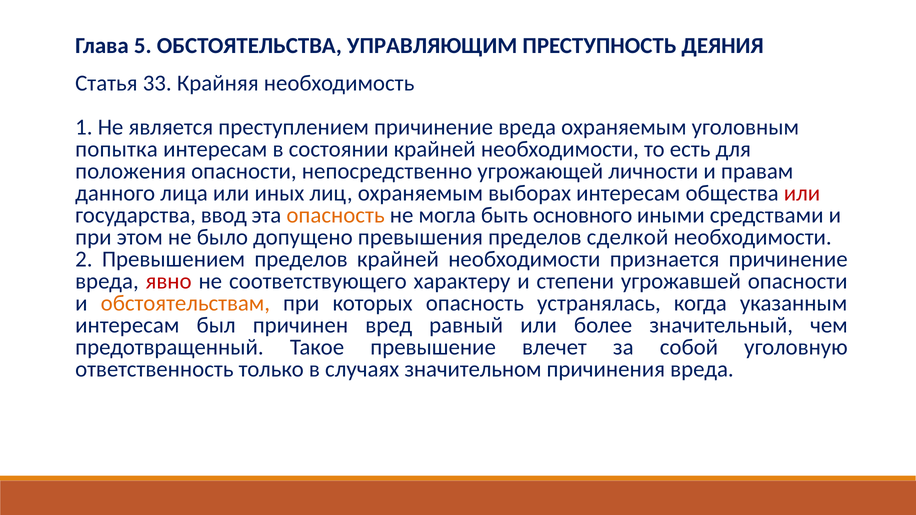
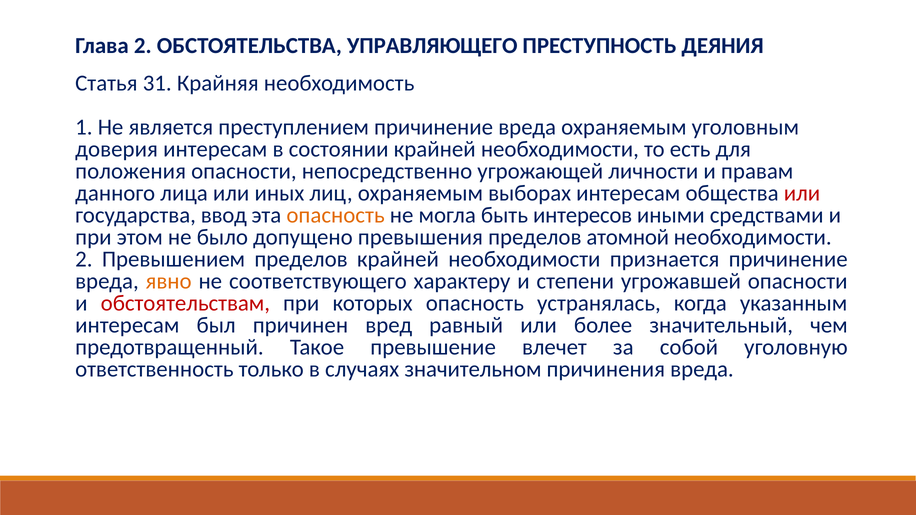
Глава 5: 5 -> 2
УПРАВЛЯЮЩИМ: УПРАВЛЯЮЩИМ -> УПРАВЛЯЮЩЕГО
33: 33 -> 31
попытка: попытка -> доверия
основного: основного -> интересов
сделкой: сделкой -> атомной
явно colour: red -> orange
обстоятельствам colour: orange -> red
